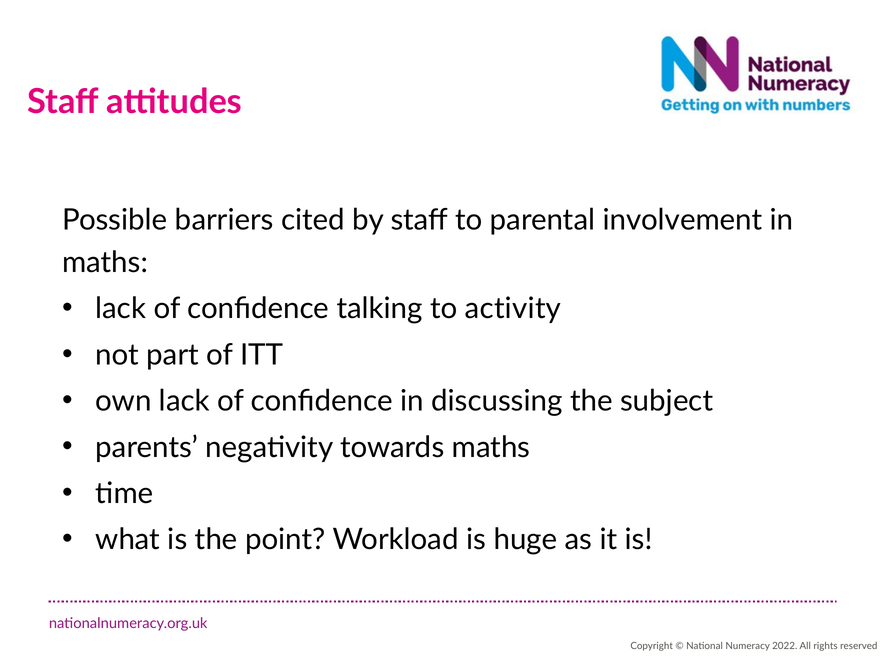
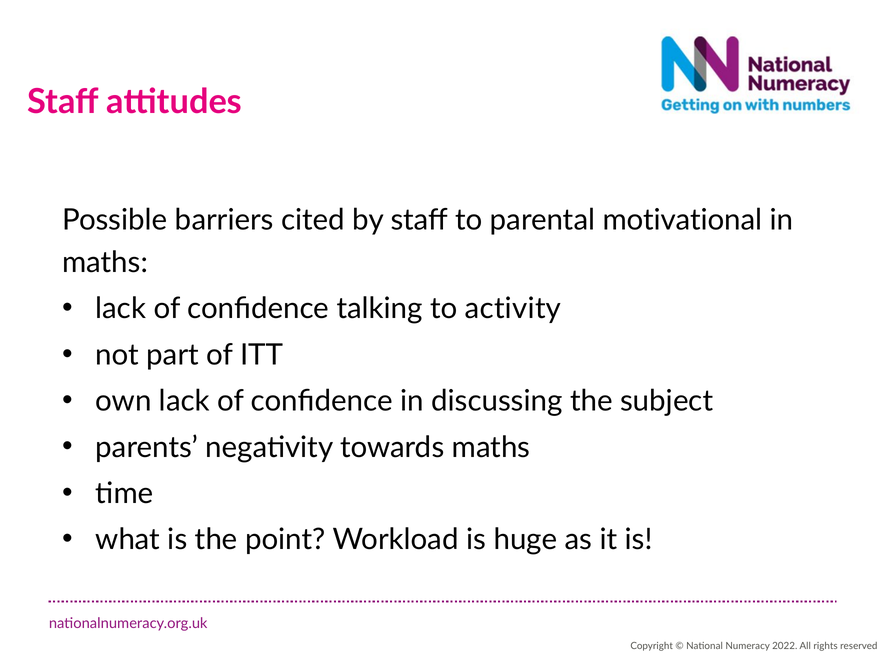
involvement: involvement -> motivational
